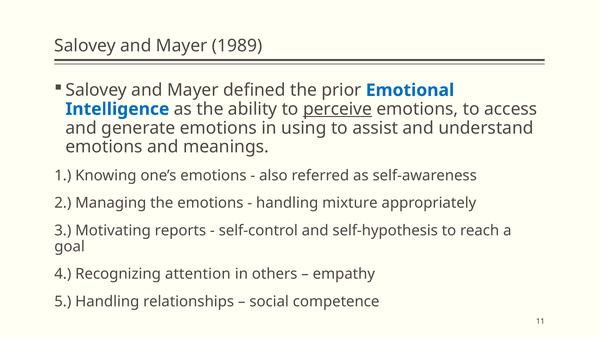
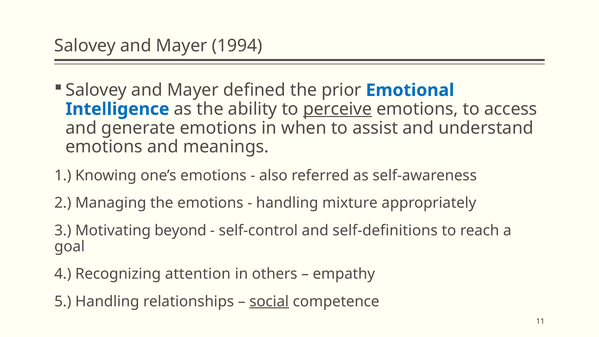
1989: 1989 -> 1994
using: using -> when
reports: reports -> beyond
self-hypothesis: self-hypothesis -> self-definitions
social underline: none -> present
